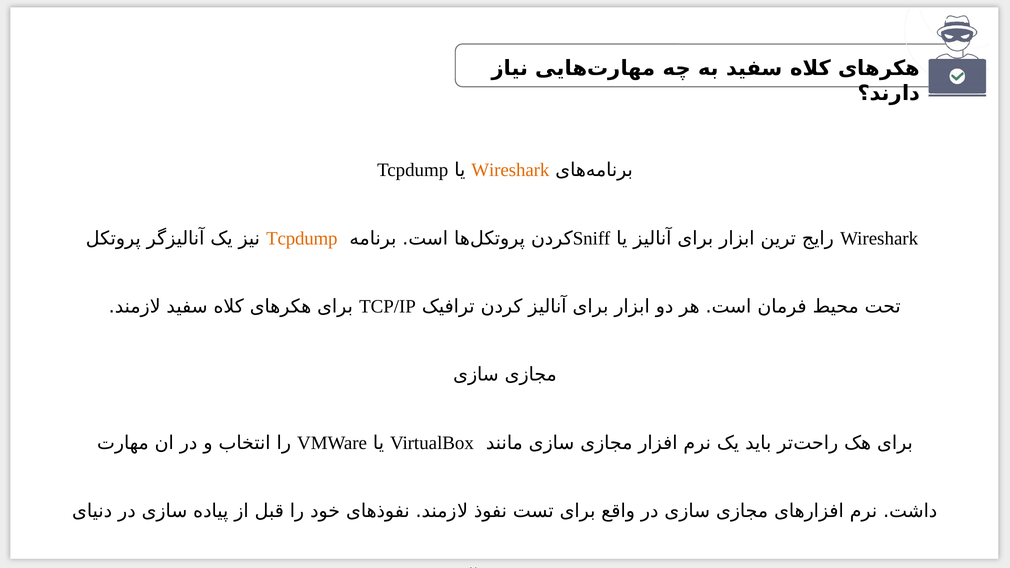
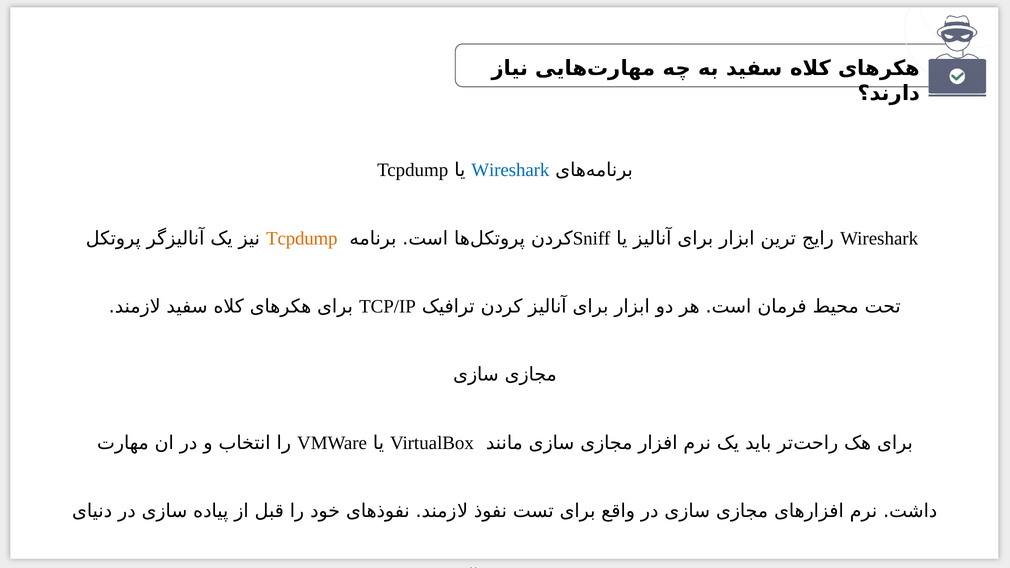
Wireshark at (510, 170) colour: orange -> blue
